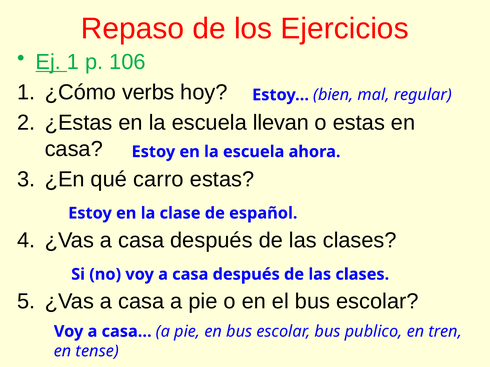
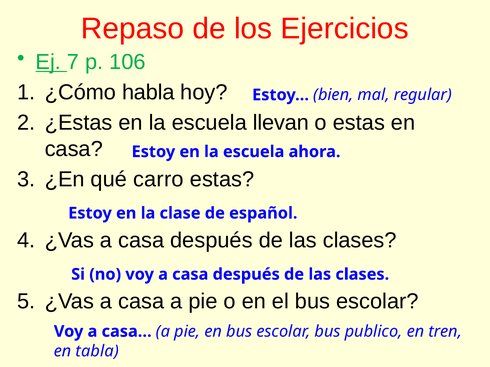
Ej 1: 1 -> 7
verbs: verbs -> habla
tense: tense -> tabla
